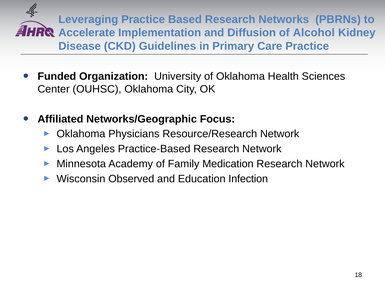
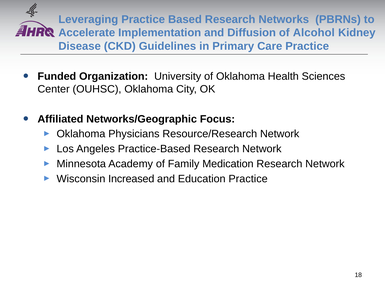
Observed: Observed -> Increased
Education Infection: Infection -> Practice
